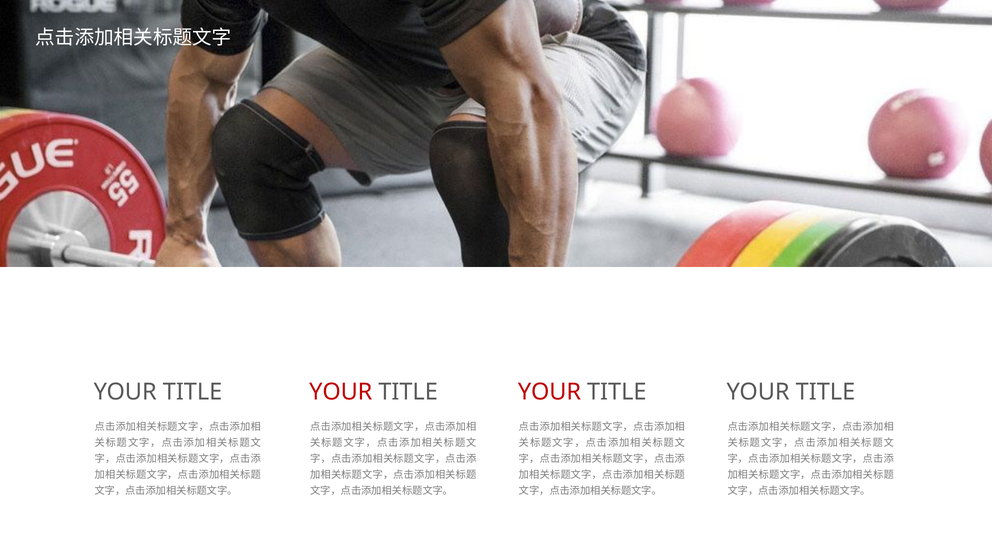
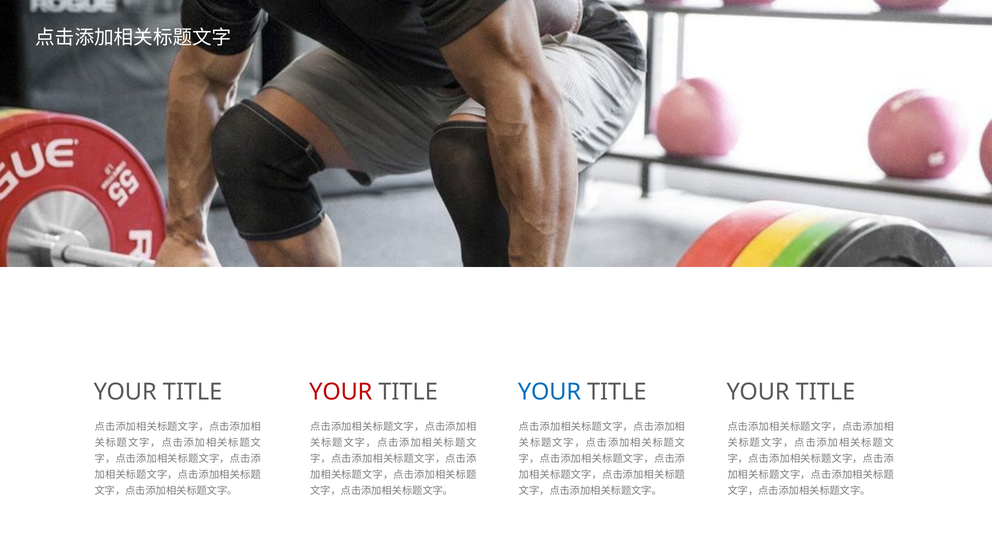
YOUR at (549, 392) colour: red -> blue
